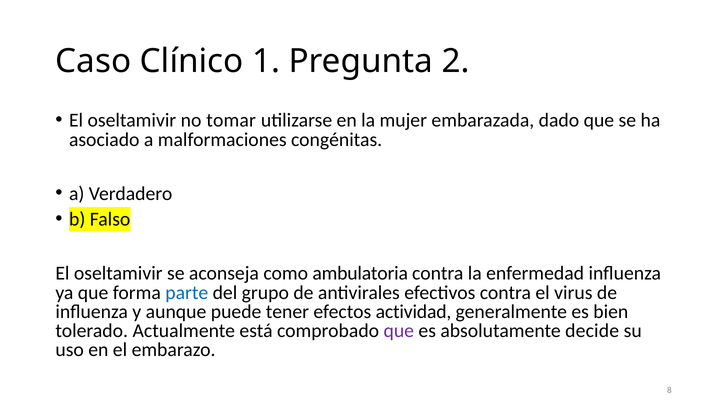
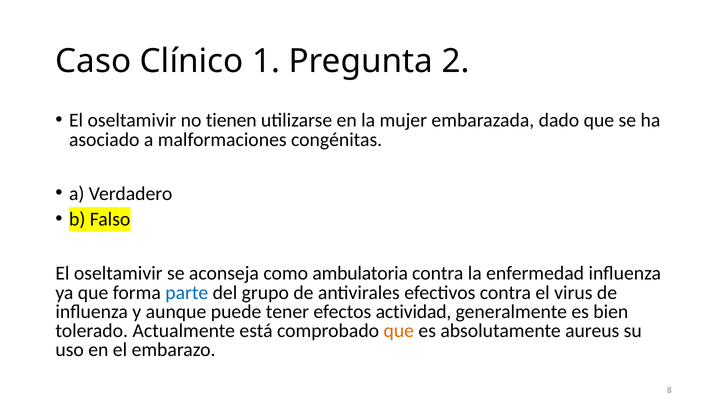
tomar: tomar -> tienen
que at (399, 331) colour: purple -> orange
decide: decide -> aureus
